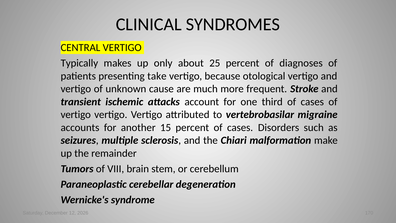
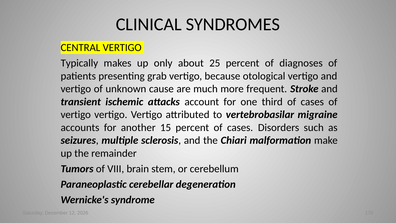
take: take -> grab
